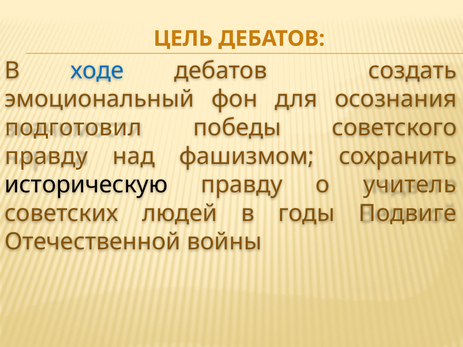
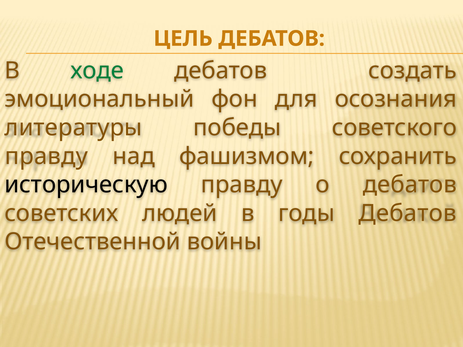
ходе colour: blue -> green
подготовил: подготовил -> литературы
о учитель: учитель -> дебатов
годы Подвиге: Подвиге -> Дебатов
